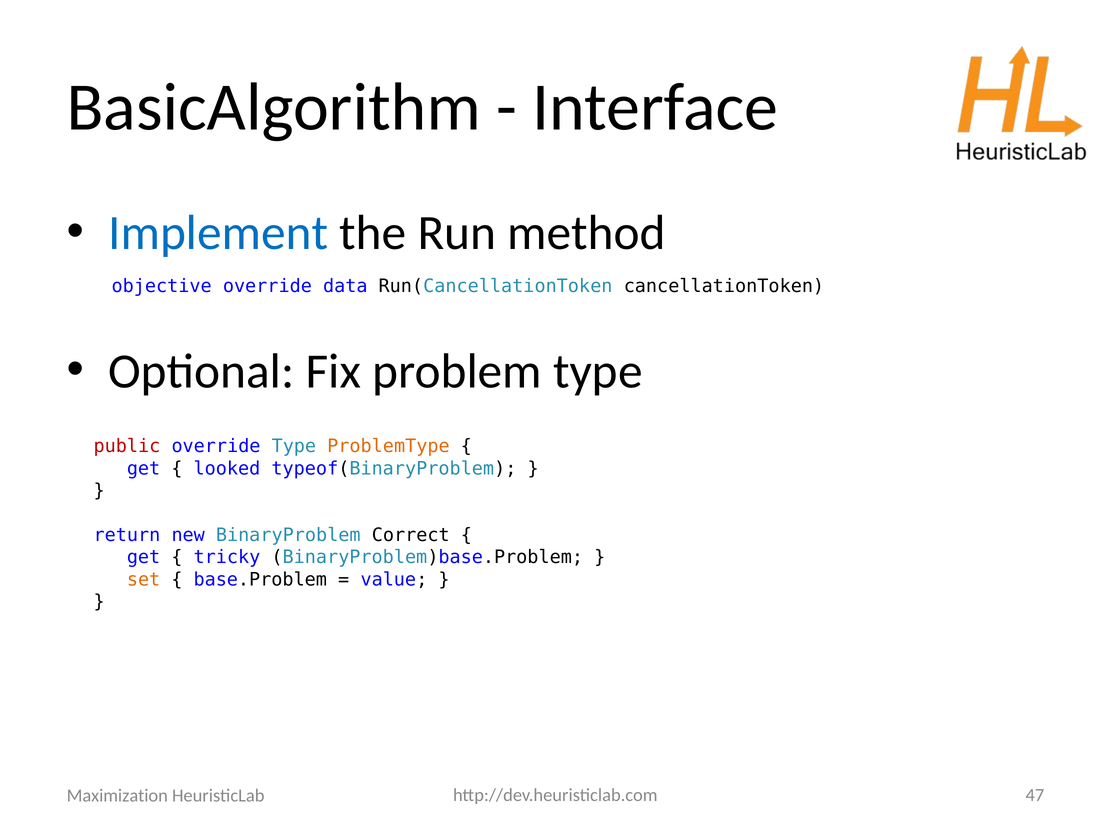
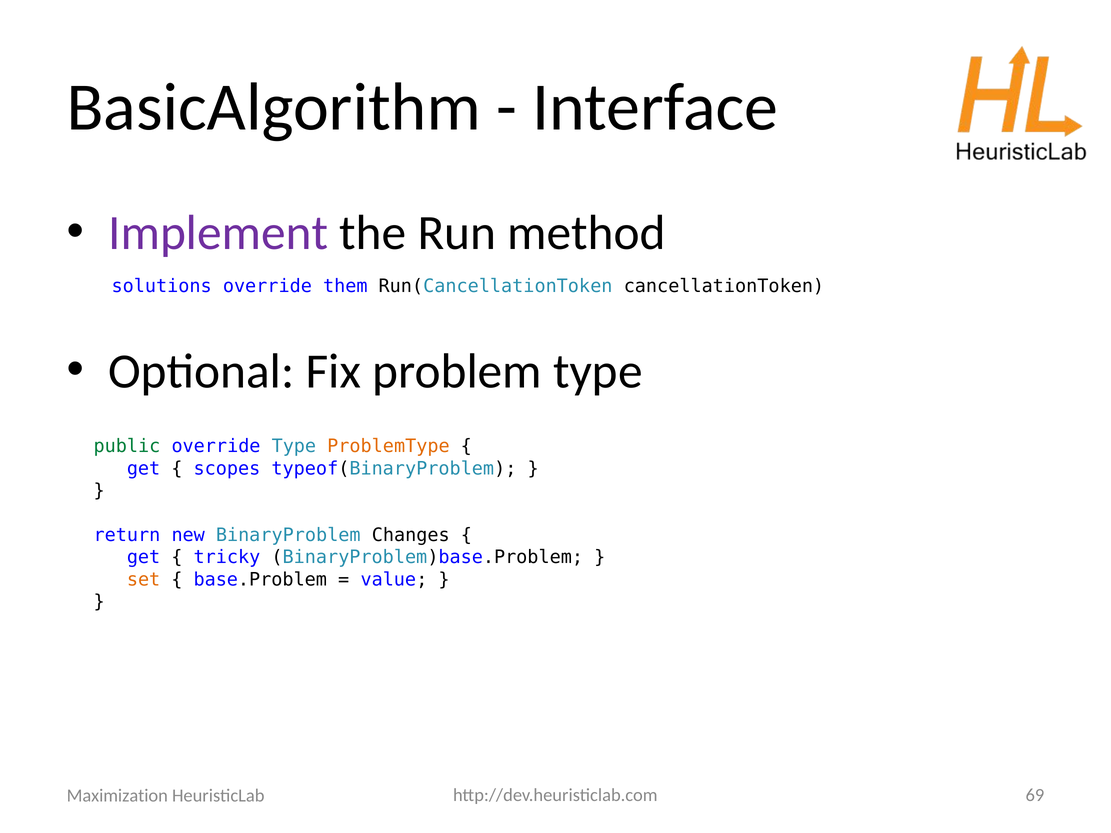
Implement colour: blue -> purple
objective: objective -> solutions
data: data -> them
public colour: red -> green
looked: looked -> scopes
Correct: Correct -> Changes
47: 47 -> 69
